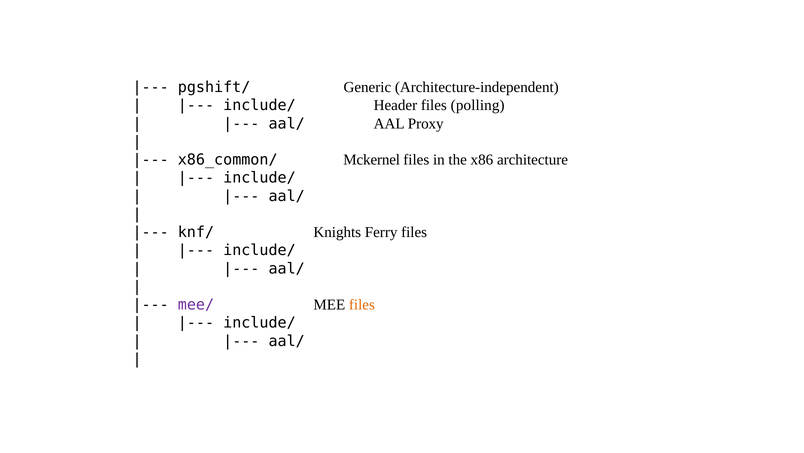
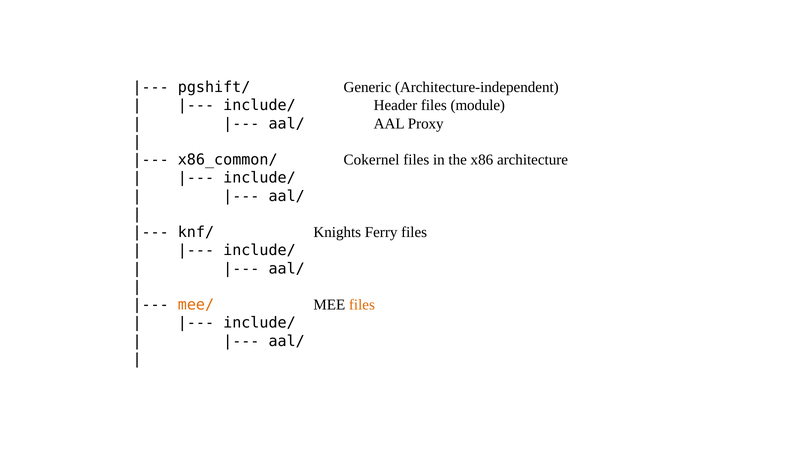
polling: polling -> module
Mckernel: Mckernel -> Cokernel
mee/ colour: purple -> orange
